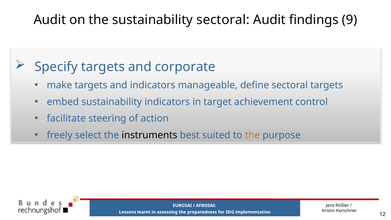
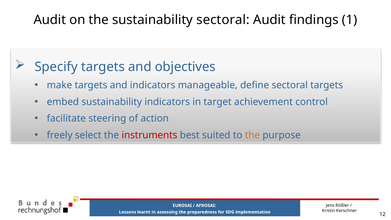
9: 9 -> 1
corporate: corporate -> objectives
instruments colour: black -> red
